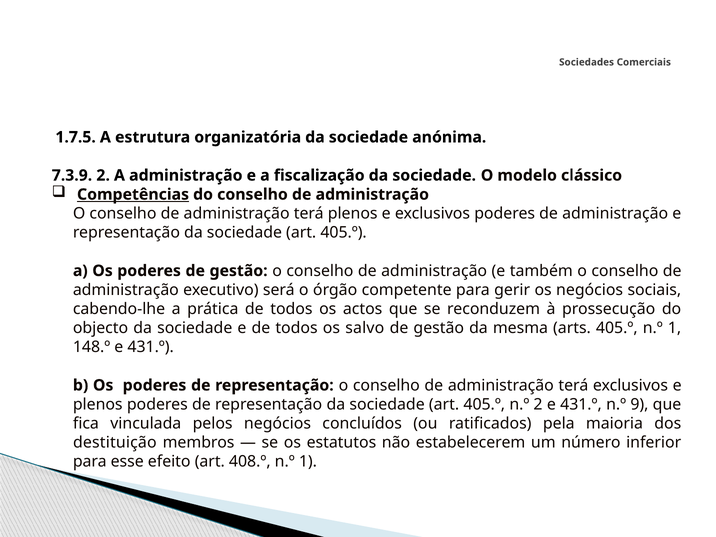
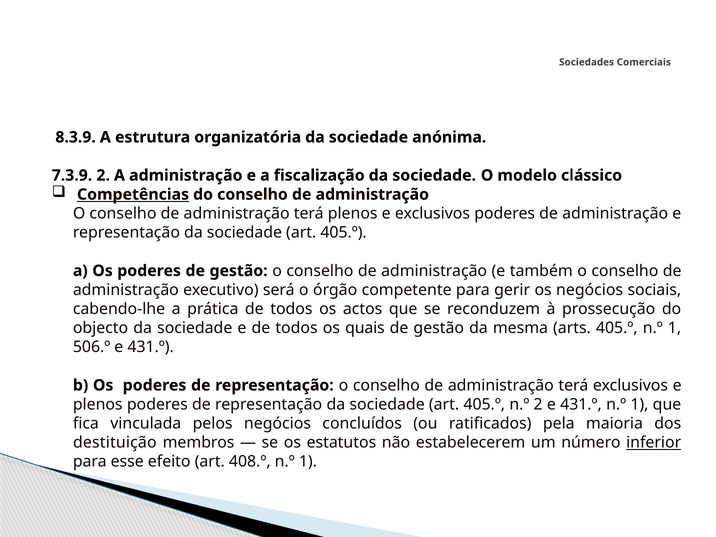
1.7.5: 1.7.5 -> 8.3.9
salvo: salvo -> quais
148.º: 148.º -> 506.º
431.º n.º 9: 9 -> 1
inferior underline: none -> present
